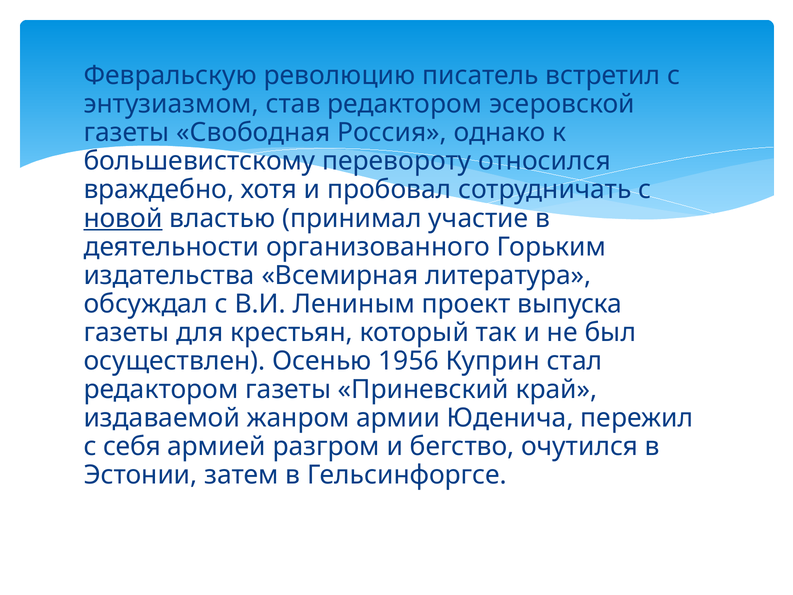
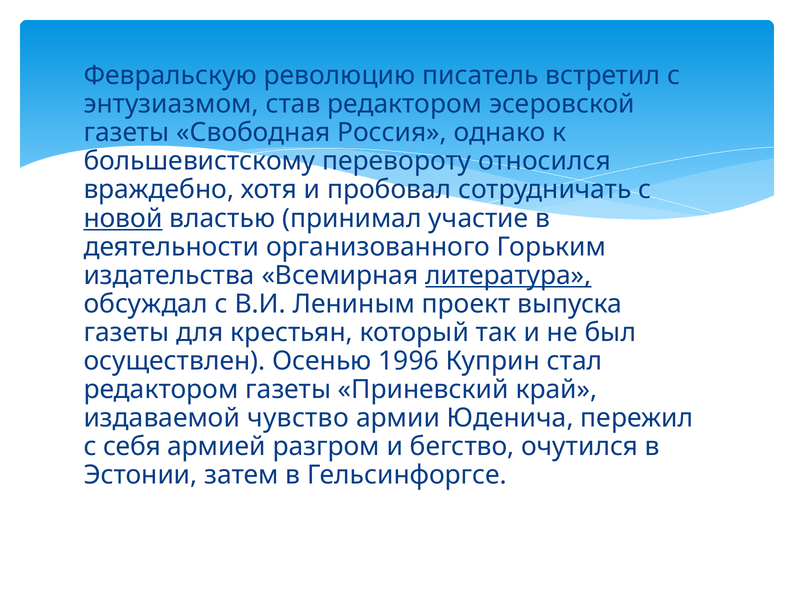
литература underline: none -> present
1956: 1956 -> 1996
жанром: жанром -> чувство
